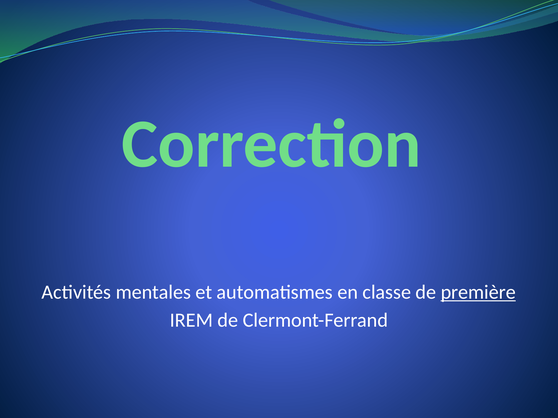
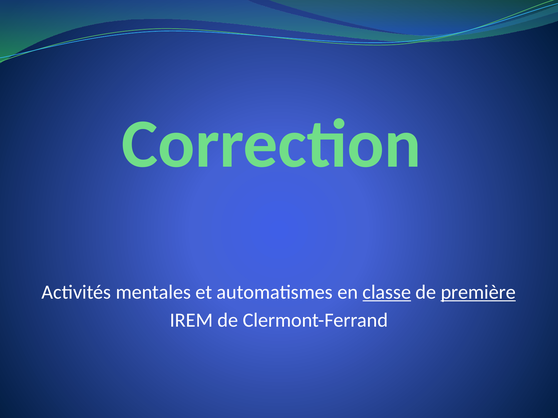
classe underline: none -> present
